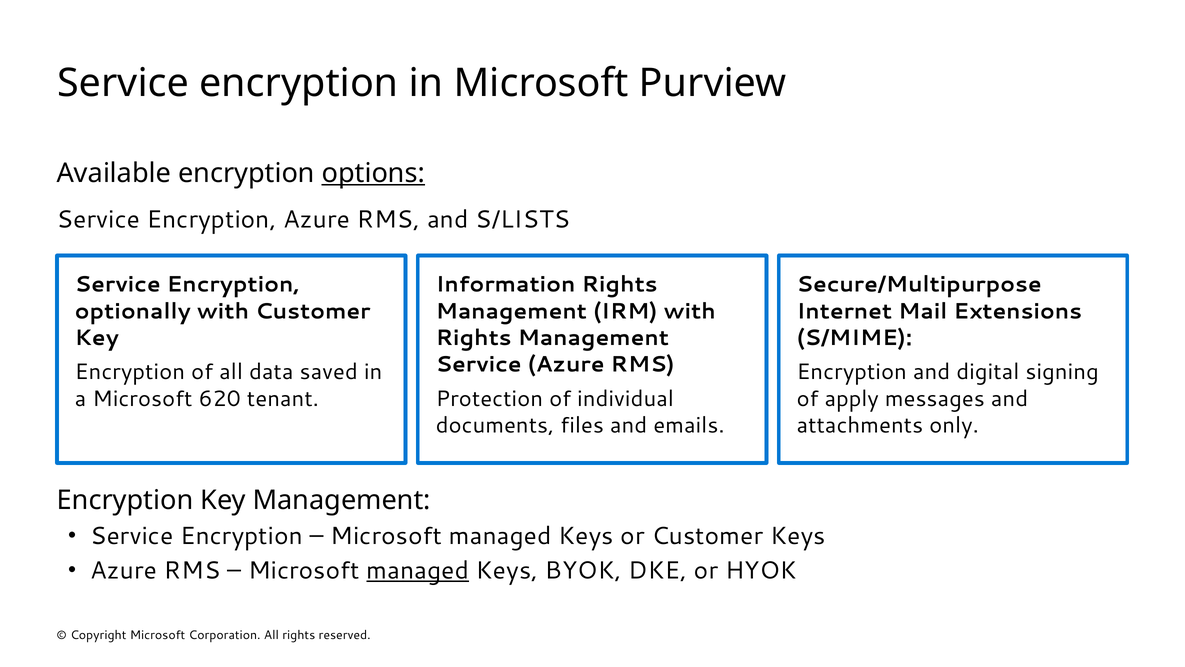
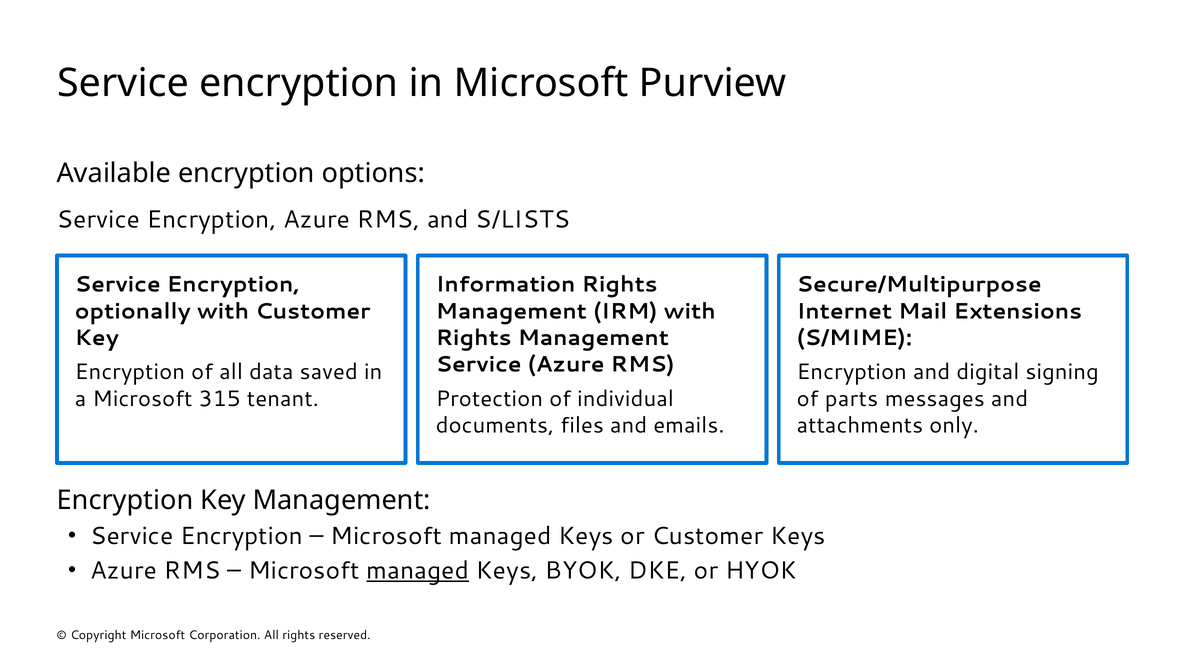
options underline: present -> none
620: 620 -> 315
apply: apply -> parts
